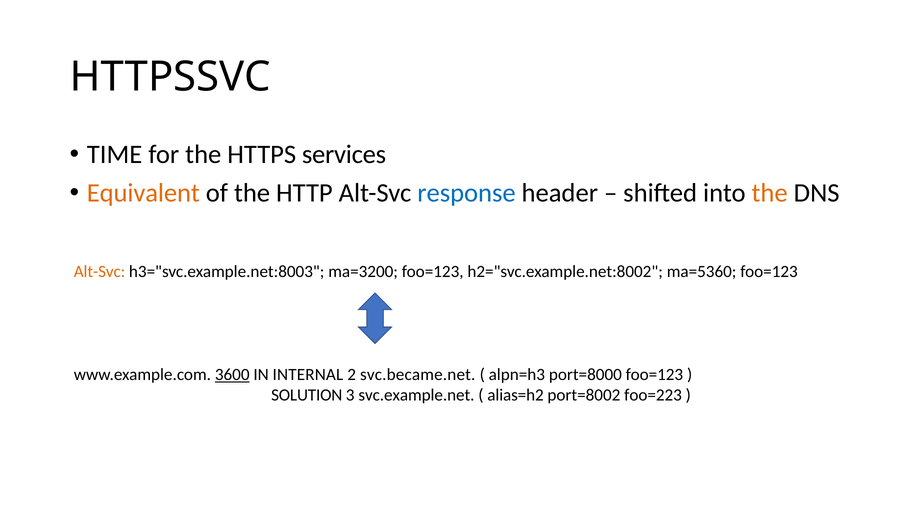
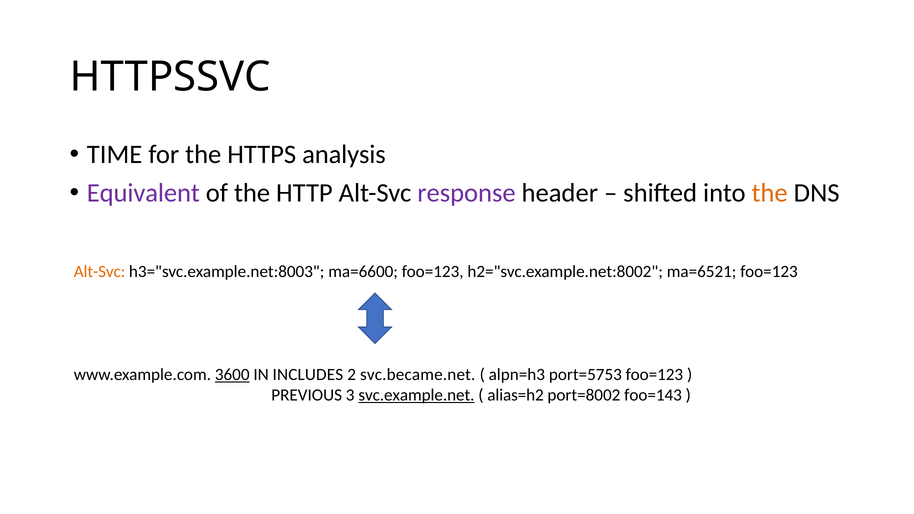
services: services -> analysis
Equivalent colour: orange -> purple
response colour: blue -> purple
ma=3200: ma=3200 -> ma=6600
ma=5360: ma=5360 -> ma=6521
INTERNAL: INTERNAL -> INCLUDES
port=8000: port=8000 -> port=5753
SOLUTION: SOLUTION -> PREVIOUS
svc.example.net underline: none -> present
foo=223: foo=223 -> foo=143
